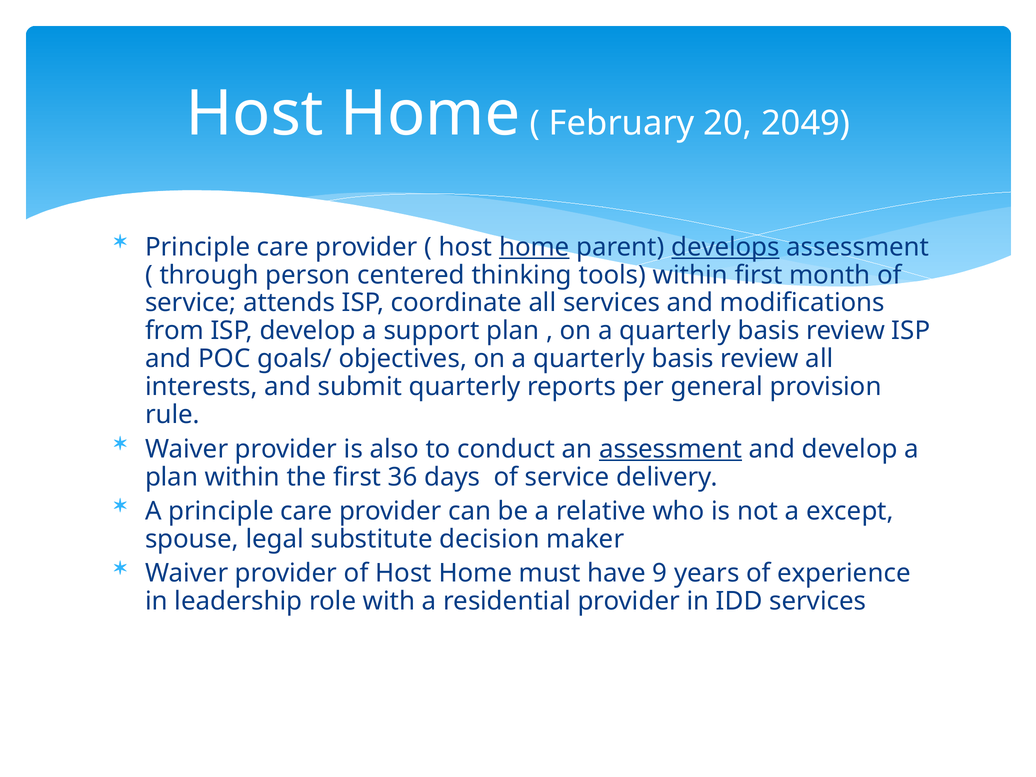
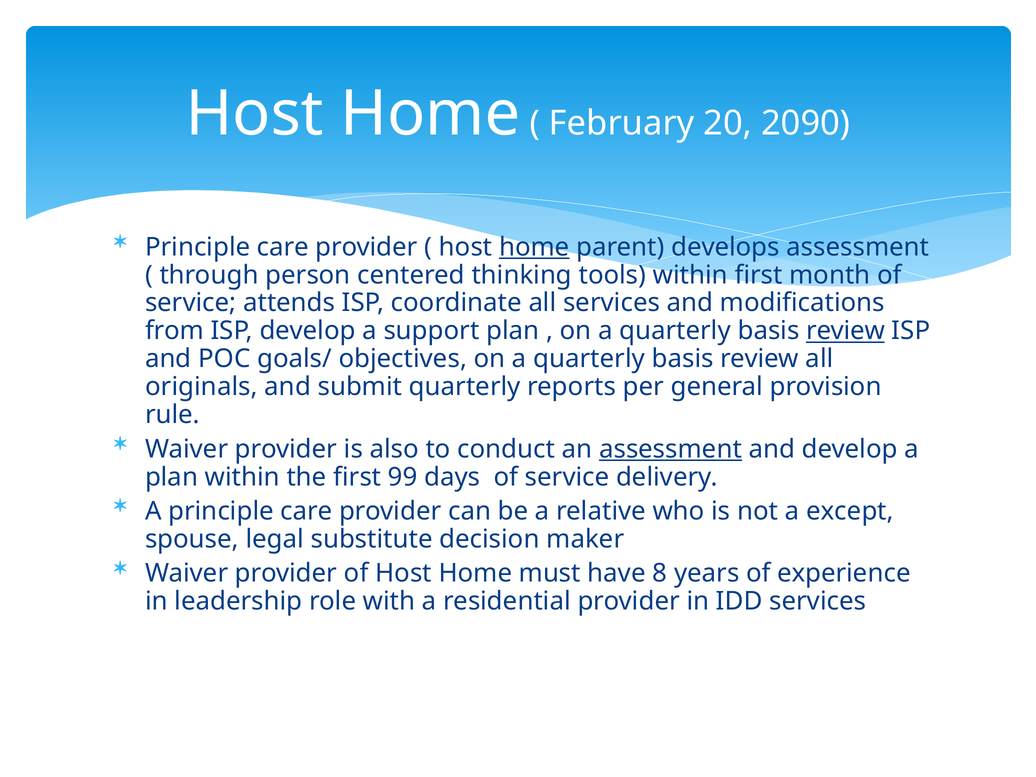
2049: 2049 -> 2090
develops underline: present -> none
review at (846, 331) underline: none -> present
interests: interests -> originals
36: 36 -> 99
9: 9 -> 8
